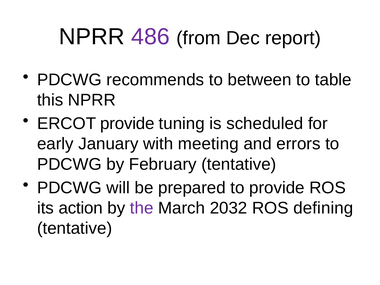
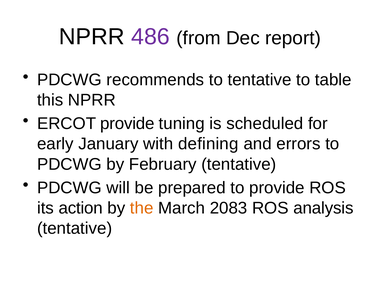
to between: between -> tentative
meeting: meeting -> defining
the colour: purple -> orange
2032: 2032 -> 2083
defining: defining -> analysis
